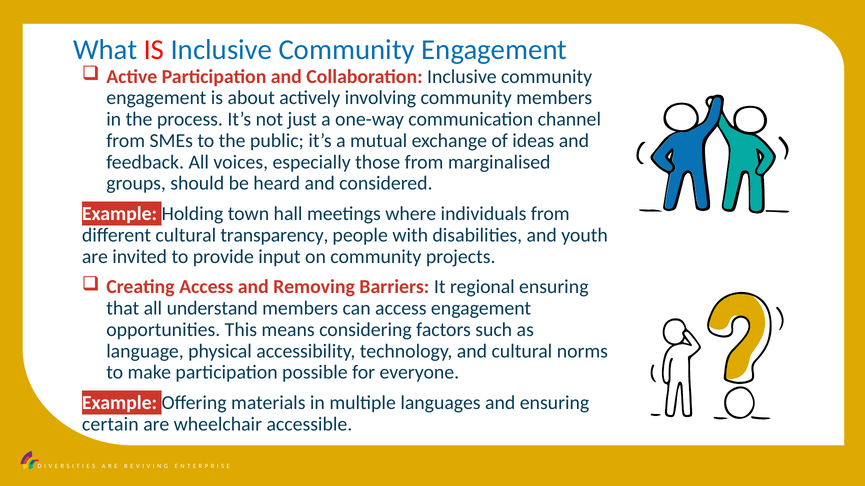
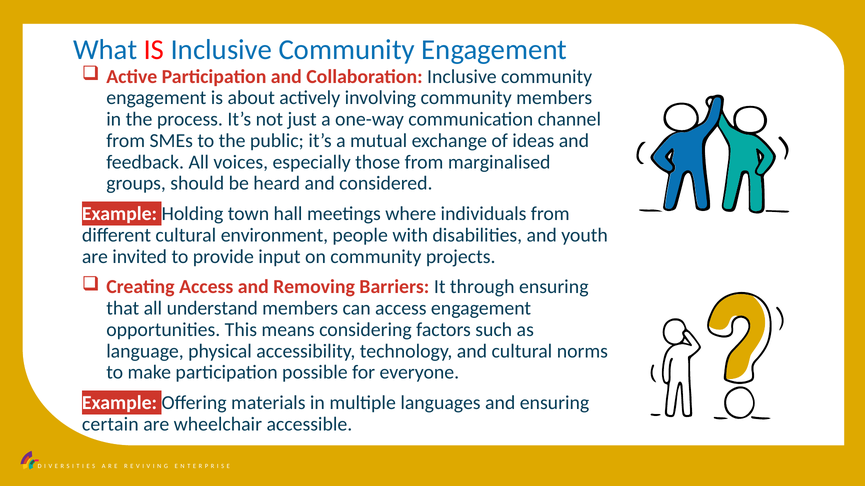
transparency: transparency -> environment
regional: regional -> through
